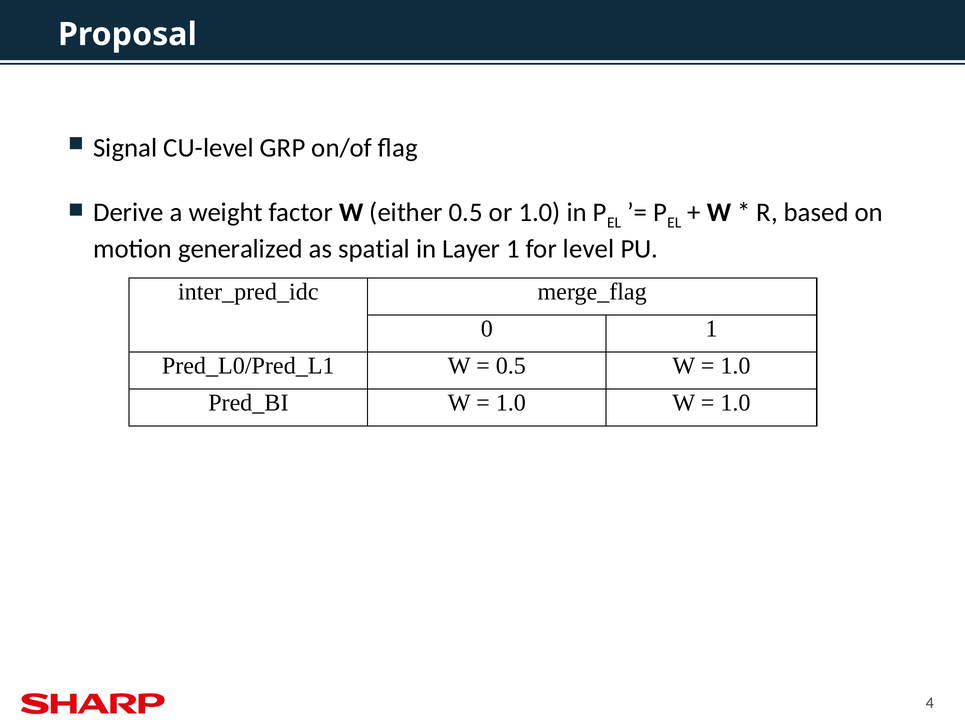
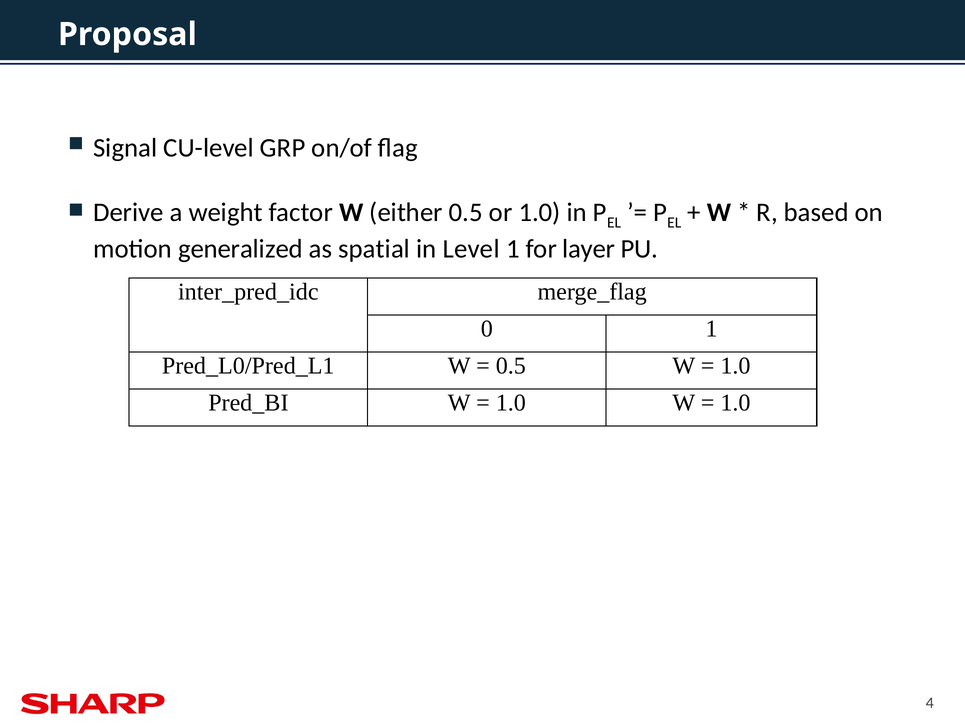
Layer: Layer -> Level
level: level -> layer
